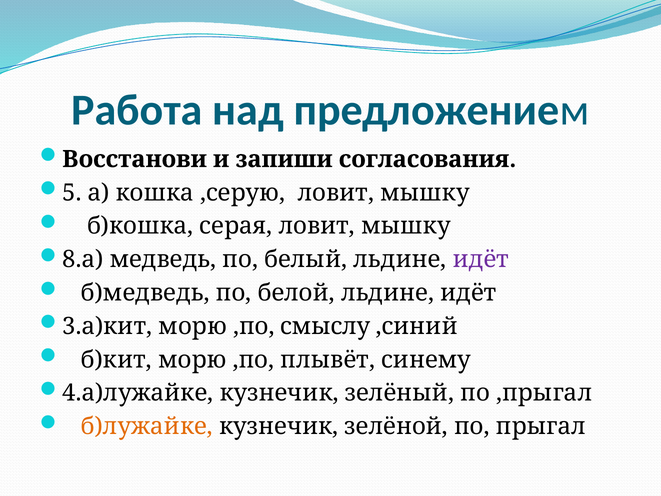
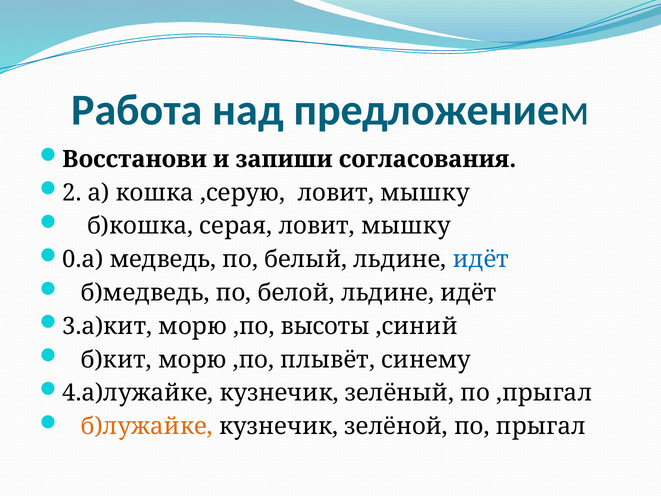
5: 5 -> 2
8.а: 8.а -> 0.а
идёт at (481, 259) colour: purple -> blue
смыслу: смыслу -> высоты
